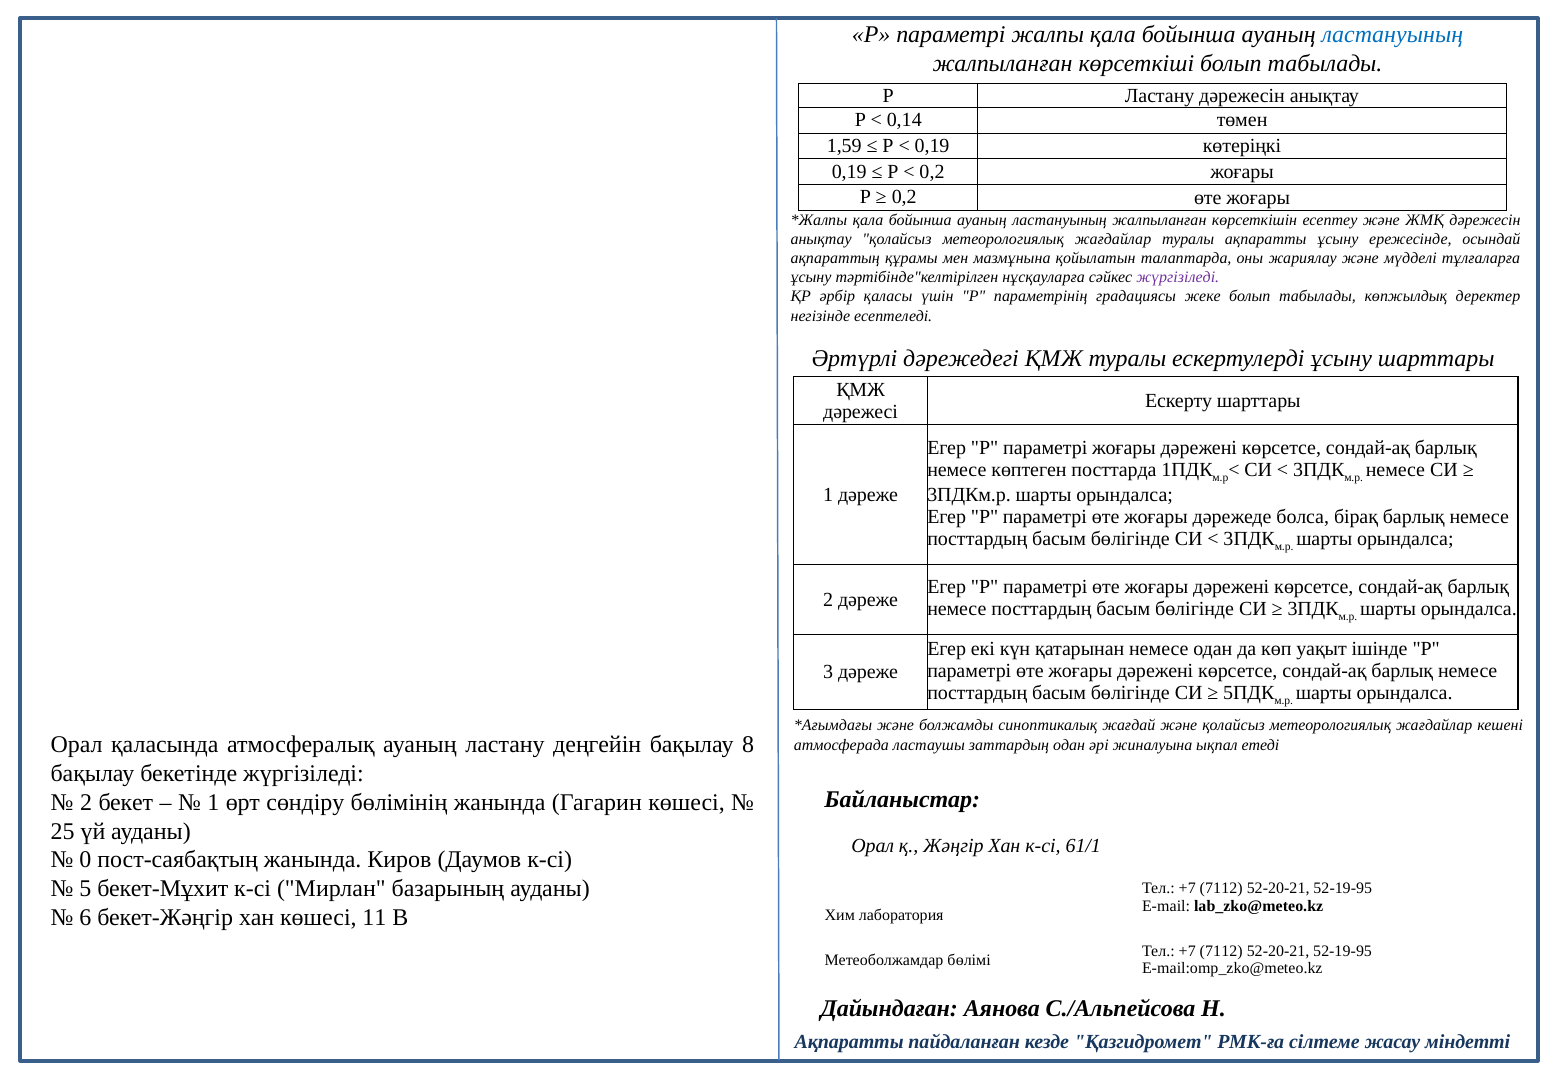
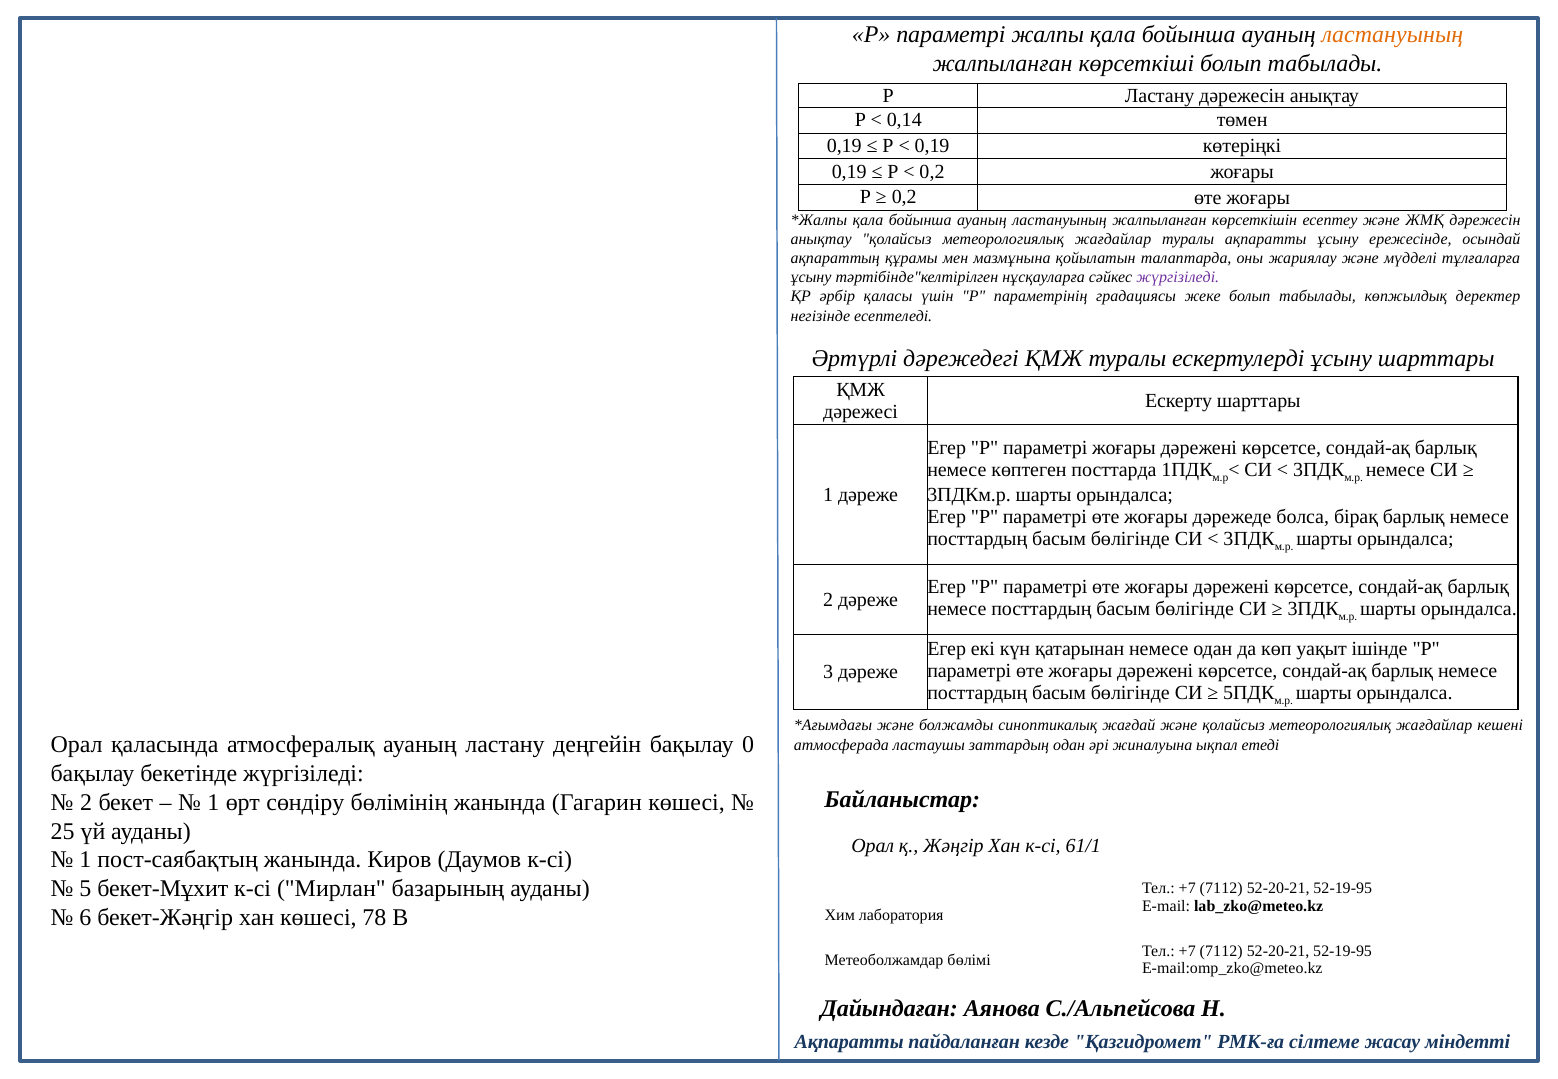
ластануының at (1392, 35) colour: blue -> orange
1,59 at (844, 146): 1,59 -> 0,19
8: 8 -> 0
0 at (85, 860): 0 -> 1
11: 11 -> 78
